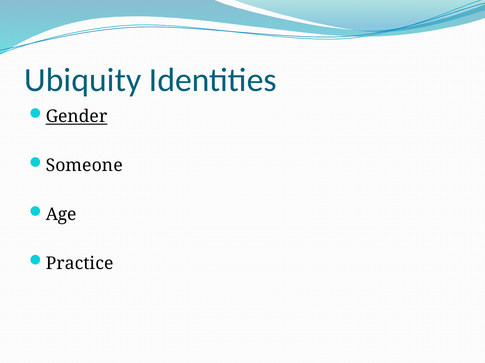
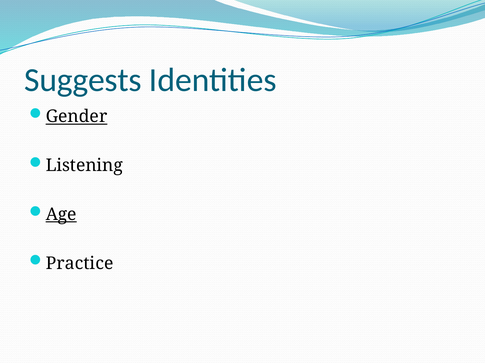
Ubiquity: Ubiquity -> Suggests
Someone: Someone -> Listening
Age underline: none -> present
